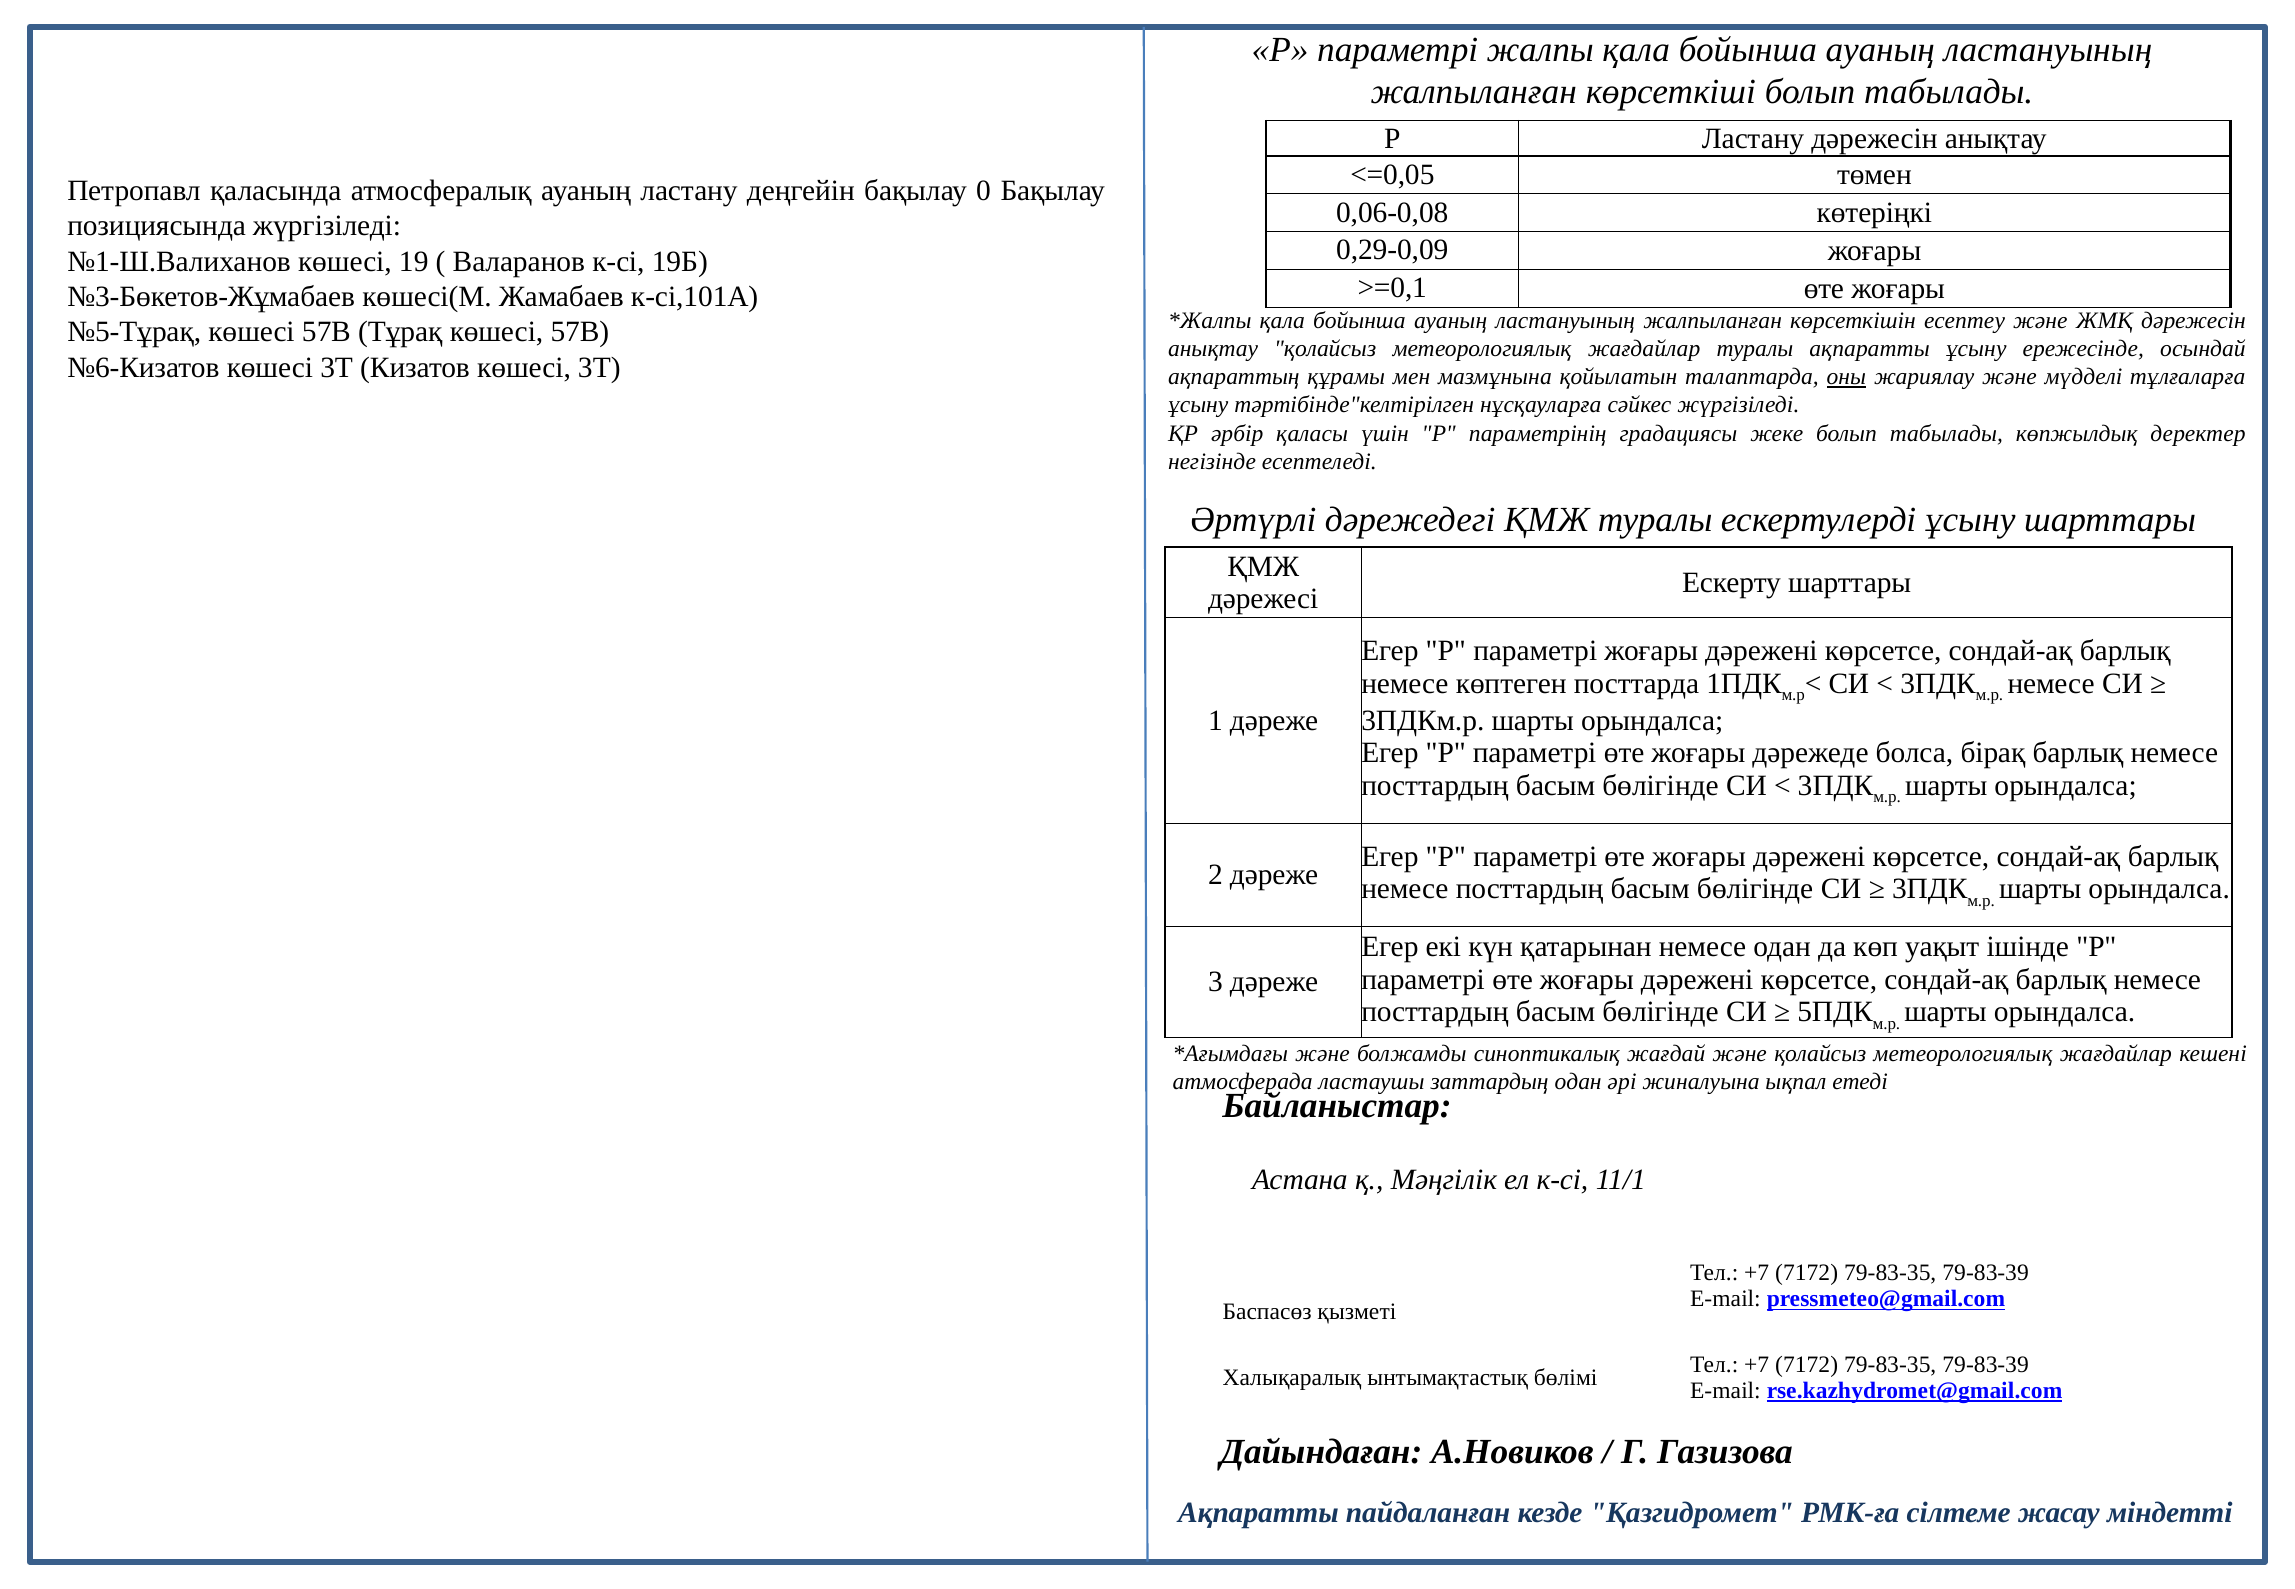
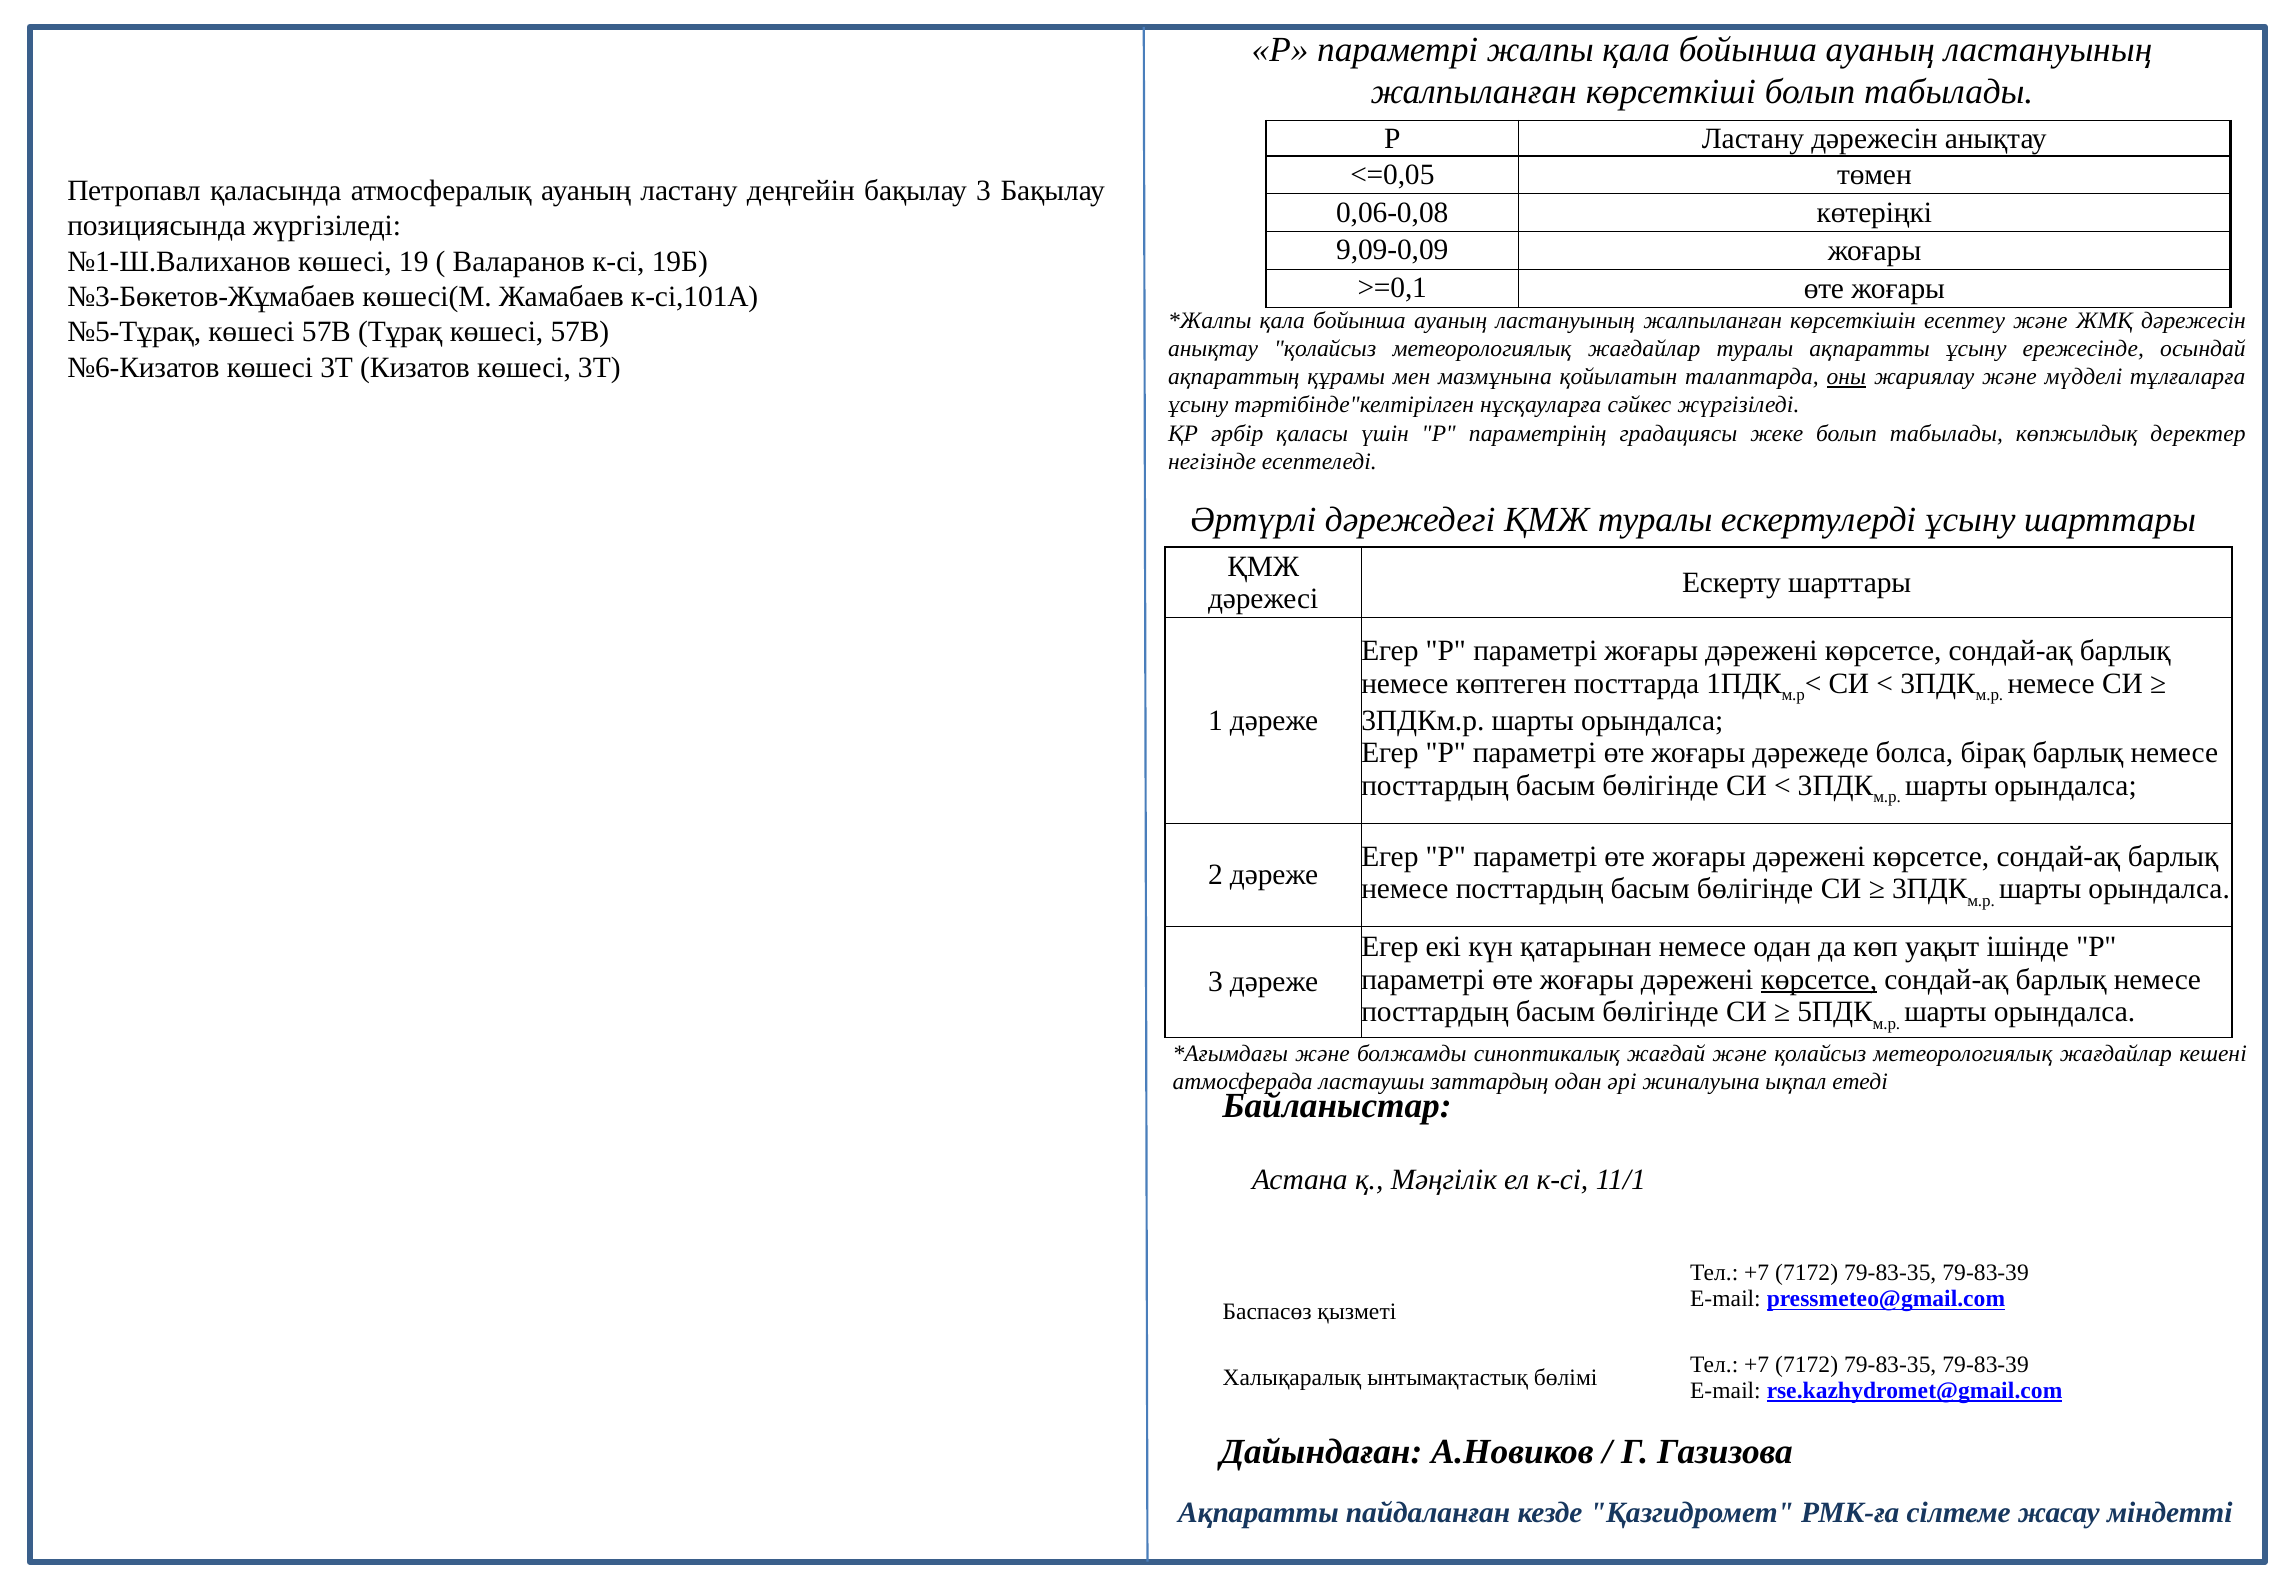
бақылау 0: 0 -> 3
0,29-0,09: 0,29-0,09 -> 9,09-0,09
көрсетсе at (1819, 980) underline: none -> present
